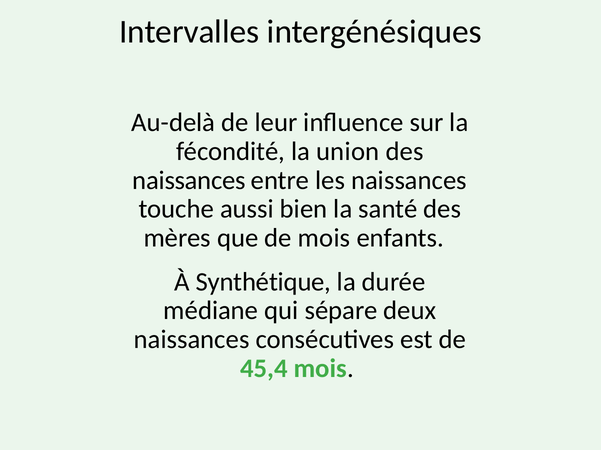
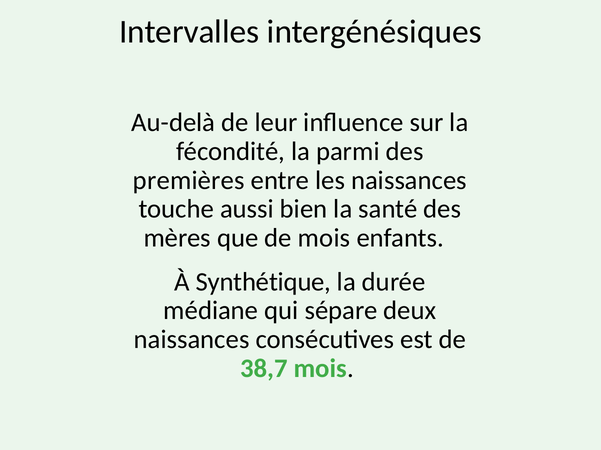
union: union -> parmi
naissances at (189, 181): naissances -> premières
45,4: 45,4 -> 38,7
